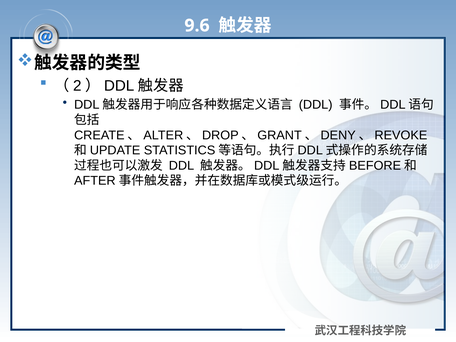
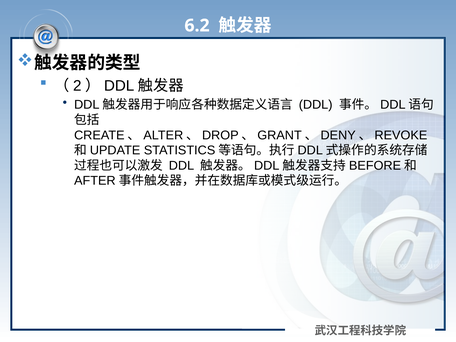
9.6: 9.6 -> 6.2
